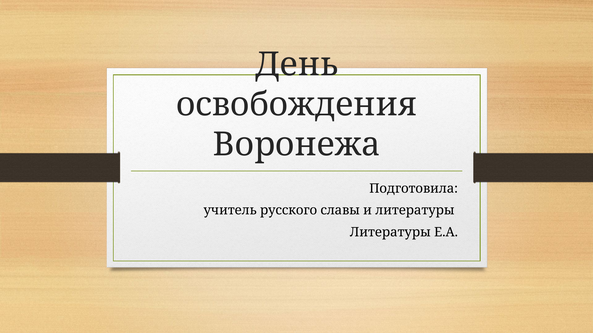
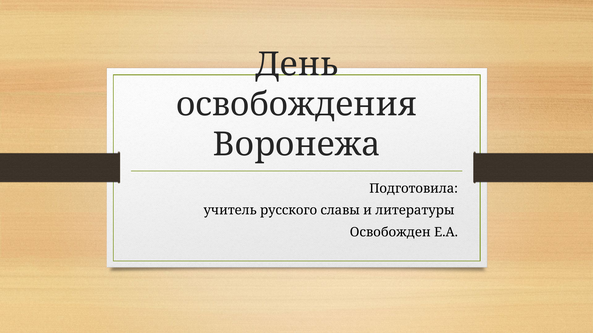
Литературы at (390, 233): Литературы -> Освобожден
